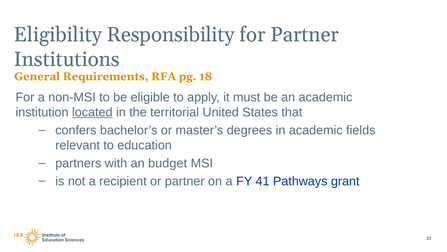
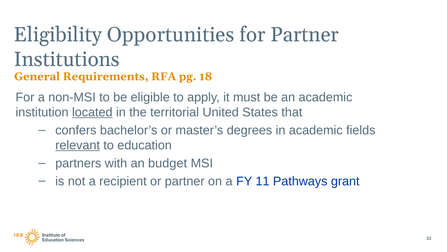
Responsibility: Responsibility -> Opportunities
relevant underline: none -> present
41: 41 -> 11
